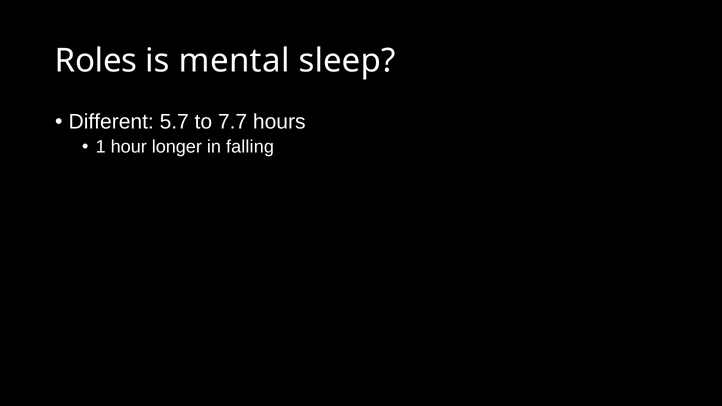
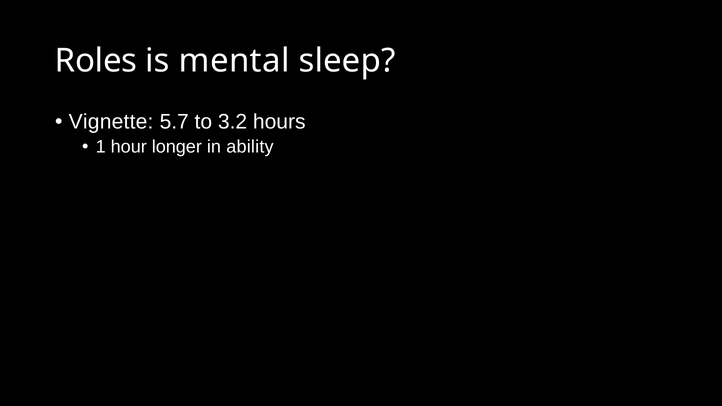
Different: Different -> Vignette
7.7: 7.7 -> 3.2
falling: falling -> ability
